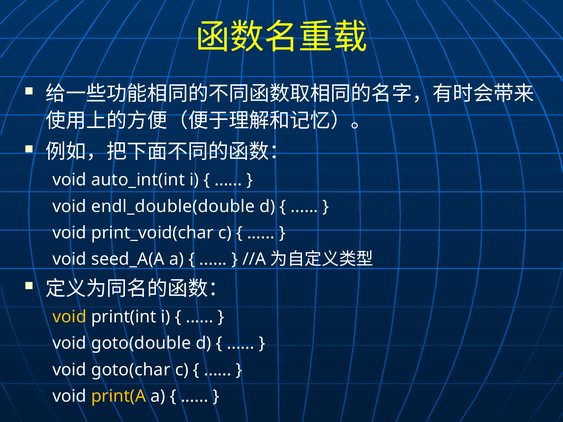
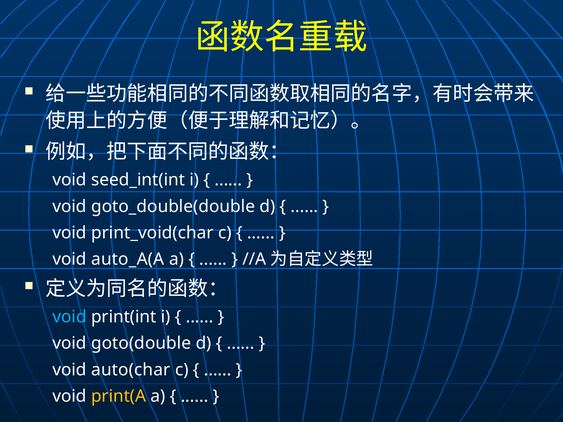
auto_int(int: auto_int(int -> seed_int(int
endl_double(double: endl_double(double -> goto_double(double
seed_A(A: seed_A(A -> auto_A(A
void at (70, 317) colour: yellow -> light blue
goto(char: goto(char -> auto(char
